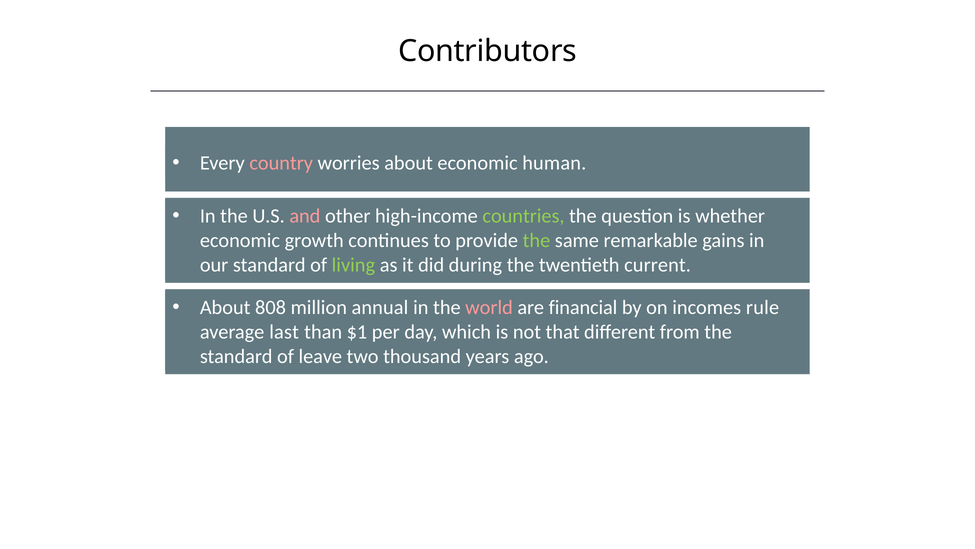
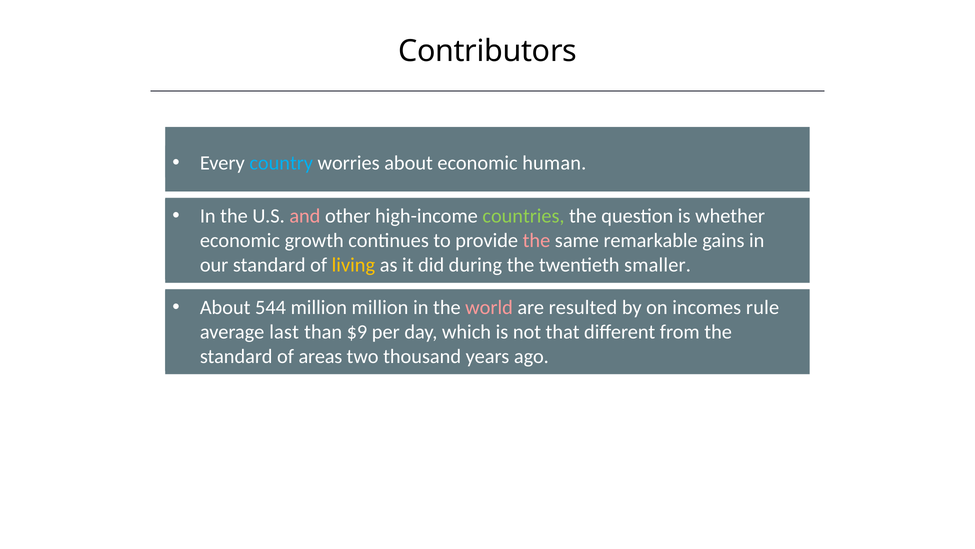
country colour: pink -> light blue
the at (536, 240) colour: light green -> pink
living colour: light green -> yellow
current: current -> smaller
808: 808 -> 544
million annual: annual -> million
financial: financial -> resulted
$1: $1 -> $9
leave: leave -> areas
